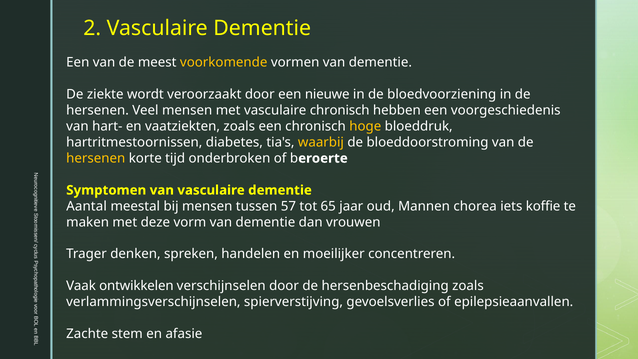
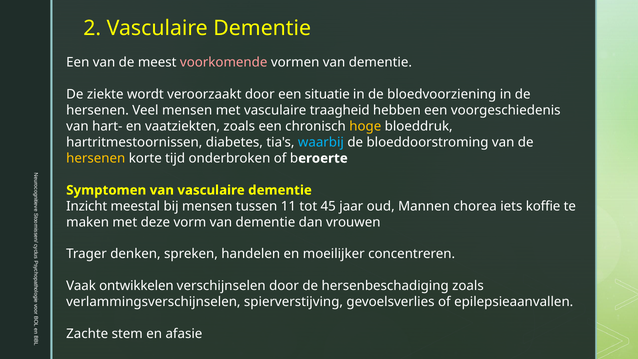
voorkomende colour: yellow -> pink
nieuwe: nieuwe -> situatie
vasculaire chronisch: chronisch -> traagheid
waarbij colour: yellow -> light blue
Aantal: Aantal -> Inzicht
57: 57 -> 11
65: 65 -> 45
